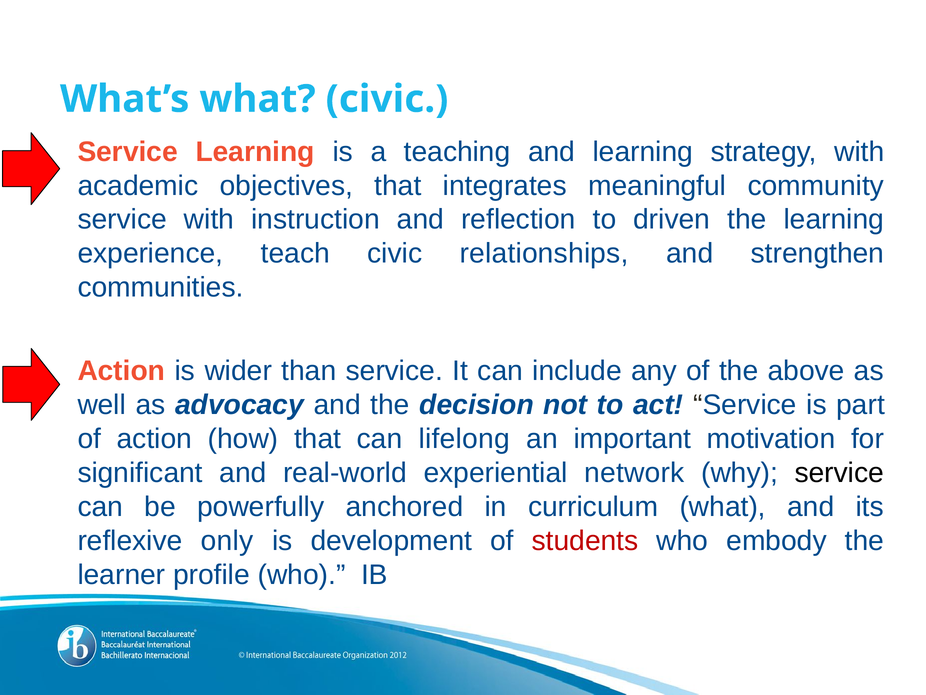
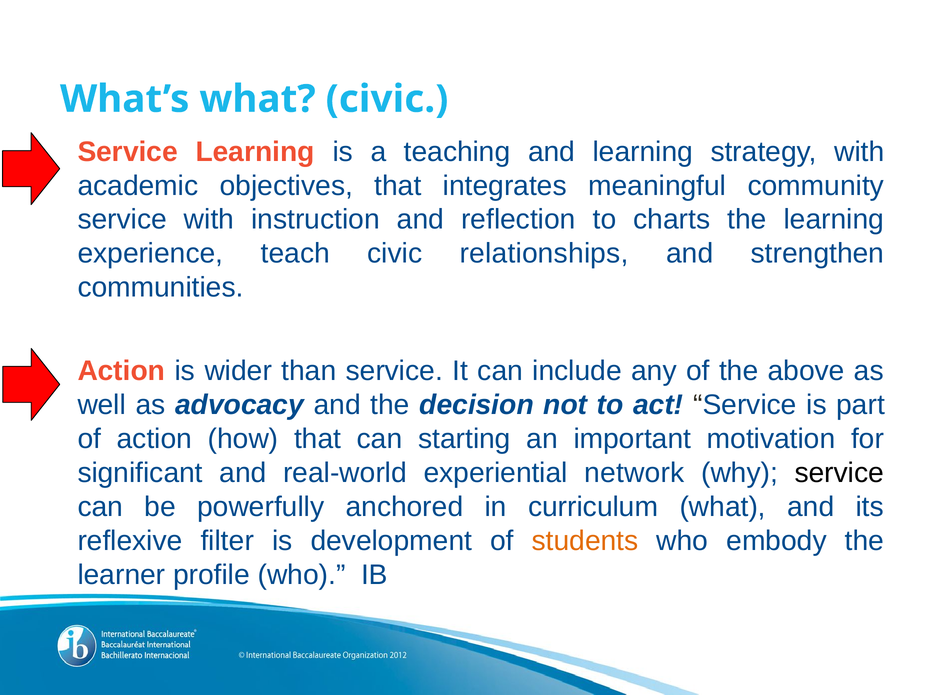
driven: driven -> charts
lifelong: lifelong -> starting
only: only -> filter
students colour: red -> orange
